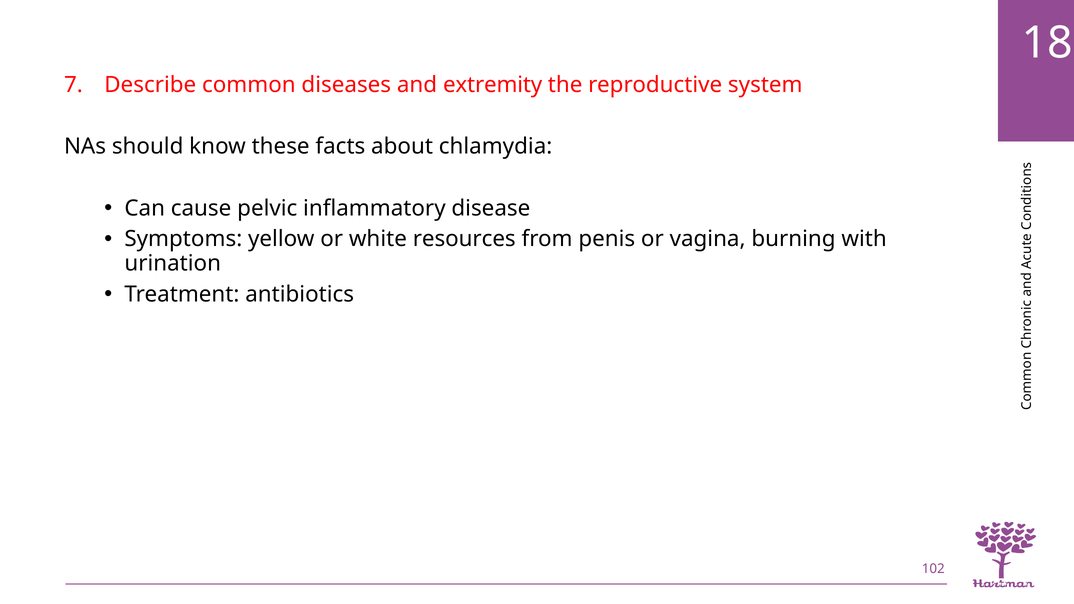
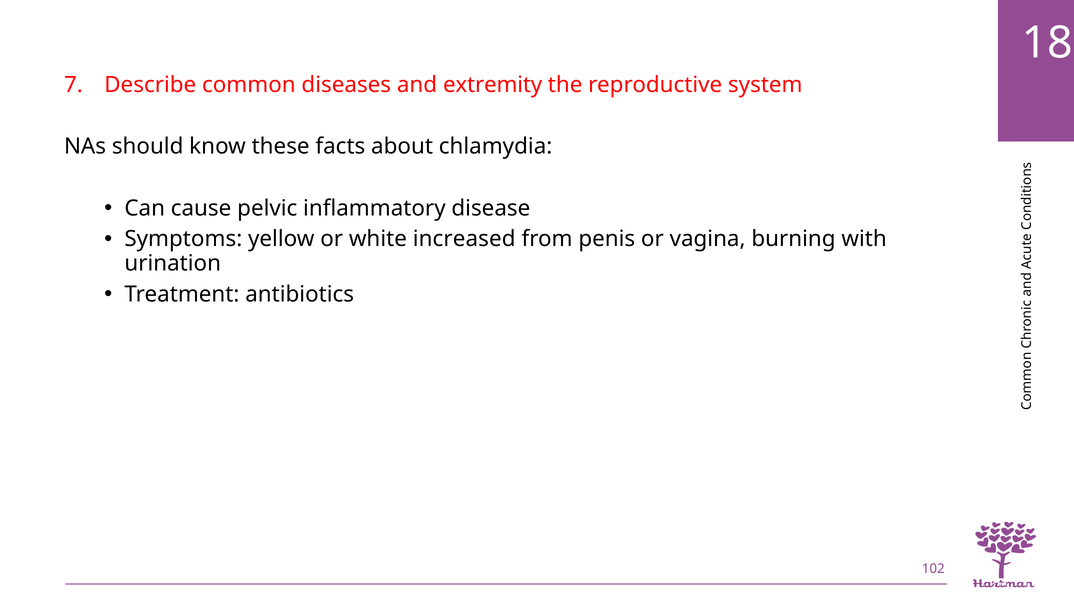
resources: resources -> increased
